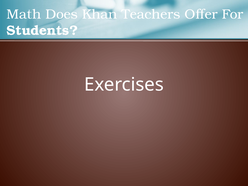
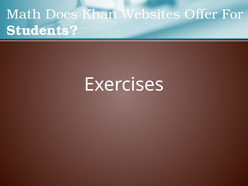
Teachers: Teachers -> Websites
